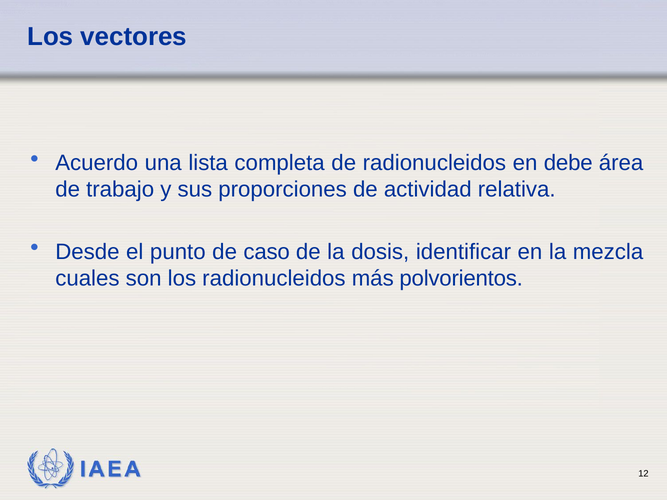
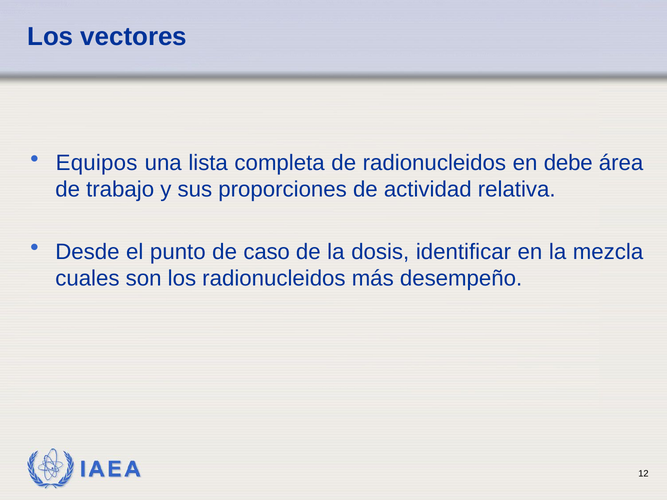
Acuerdo: Acuerdo -> Equipos
polvorientos: polvorientos -> desempeño
